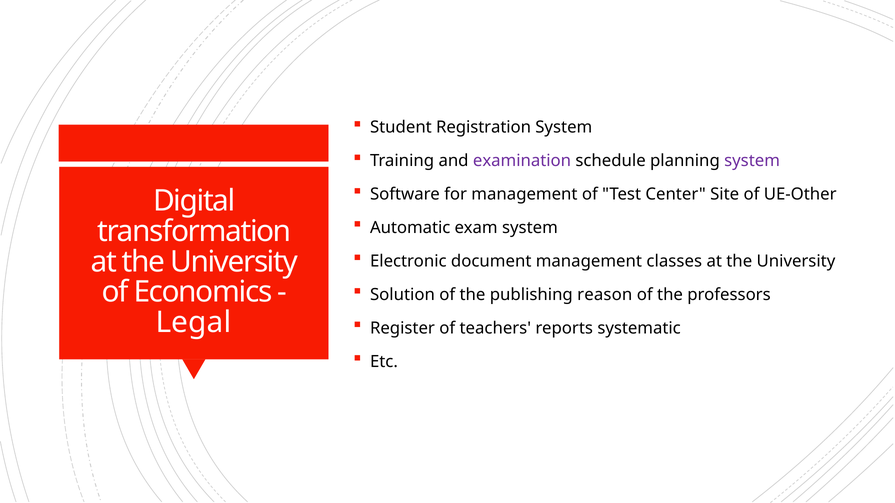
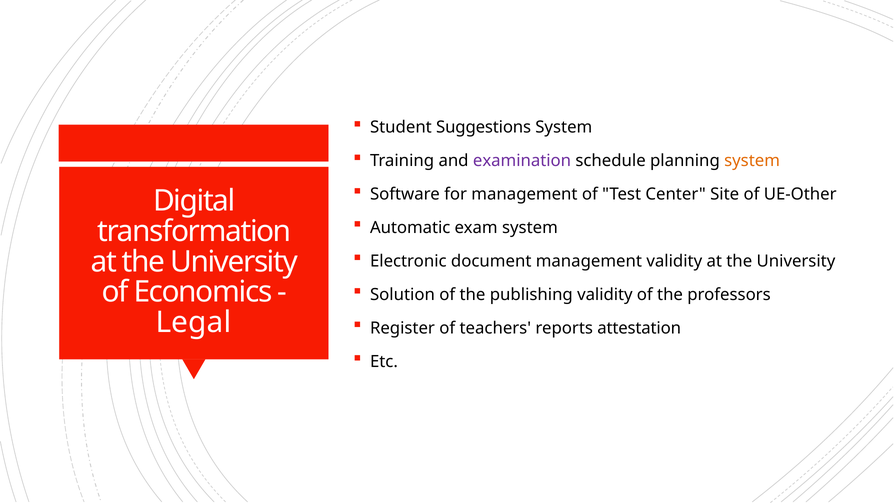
Registration: Registration -> Suggestions
system at (752, 161) colour: purple -> orange
management classes: classes -> validity
publishing reason: reason -> validity
systematic: systematic -> attestation
